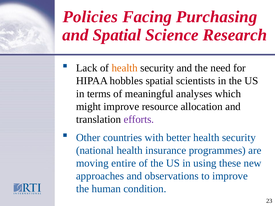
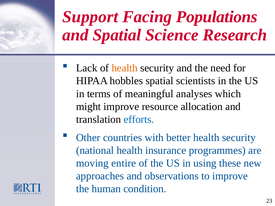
Policies: Policies -> Support
Purchasing: Purchasing -> Populations
efforts colour: purple -> blue
